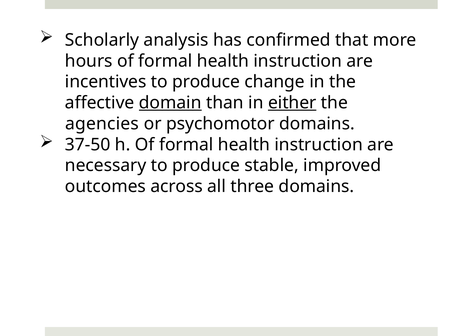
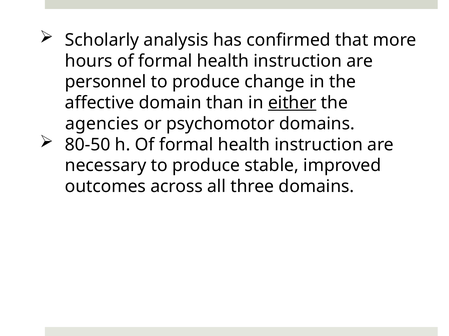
incentives: incentives -> personnel
domain underline: present -> none
37-50: 37-50 -> 80-50
